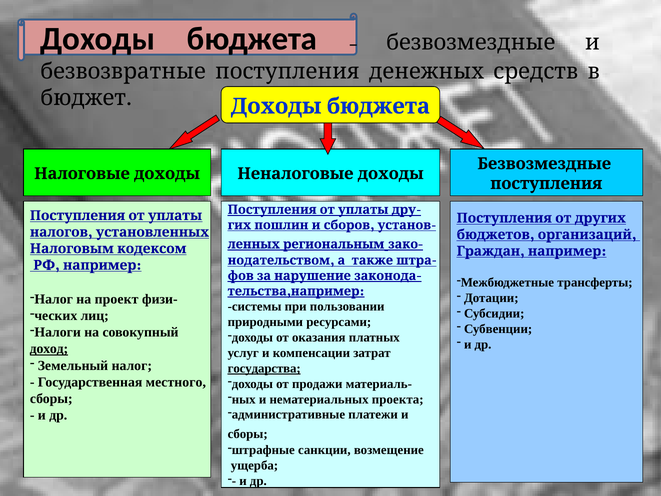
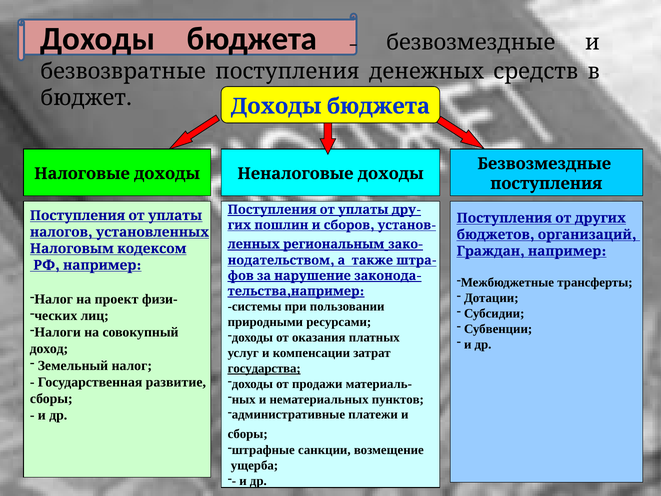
доход underline: present -> none
местного: местного -> развитие
проекта: проекта -> пунктов
